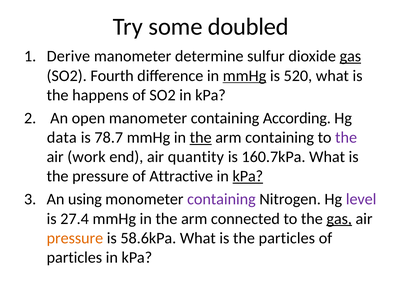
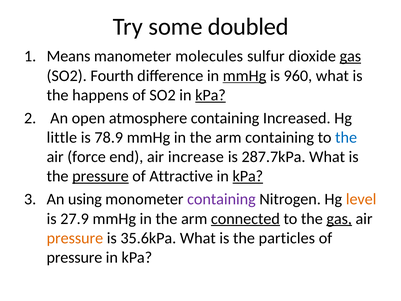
Derive: Derive -> Means
determine: determine -> molecules
520: 520 -> 960
kPa at (211, 95) underline: none -> present
open manometer: manometer -> atmosphere
According: According -> Increased
data: data -> little
78.7: 78.7 -> 78.9
the at (201, 137) underline: present -> none
the at (346, 137) colour: purple -> blue
work: work -> force
quantity: quantity -> increase
160.7kPa: 160.7kPa -> 287.7kPa
pressure at (100, 176) underline: none -> present
level colour: purple -> orange
27.4: 27.4 -> 27.9
connected underline: none -> present
58.6kPa: 58.6kPa -> 35.6kPa
particles at (74, 257): particles -> pressure
